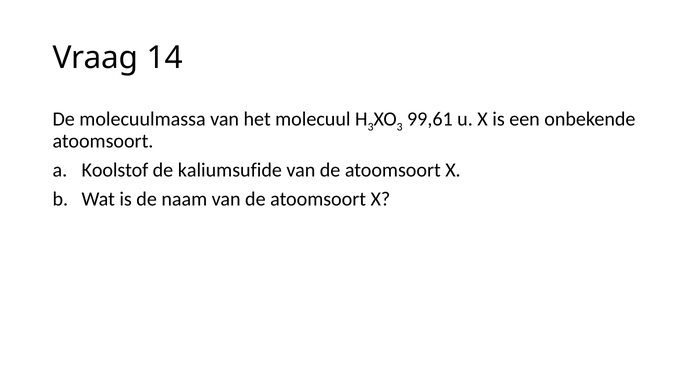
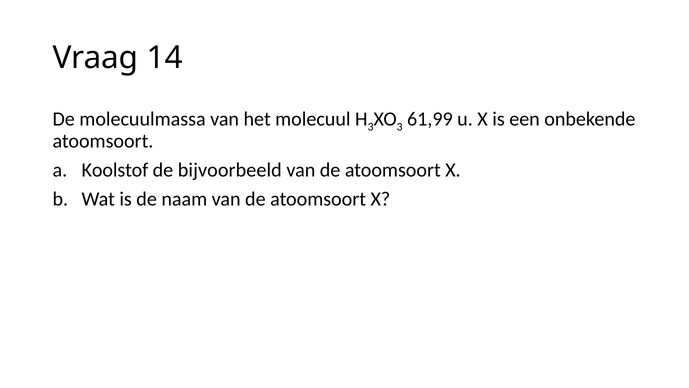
99,61: 99,61 -> 61,99
kaliumsufide: kaliumsufide -> bijvoorbeeld
